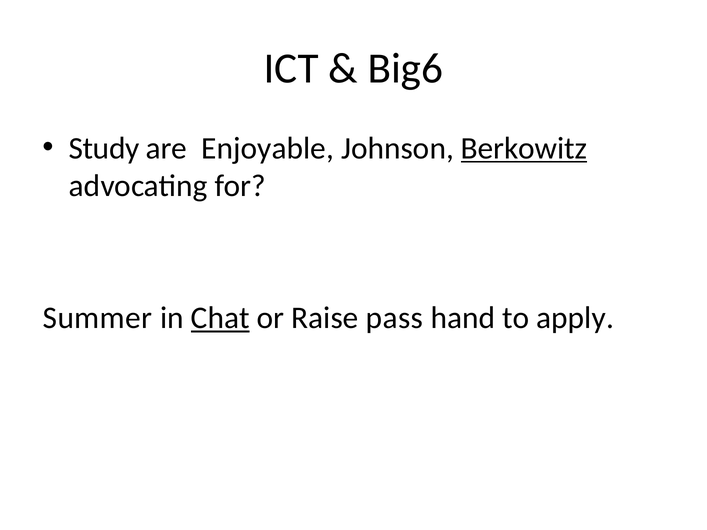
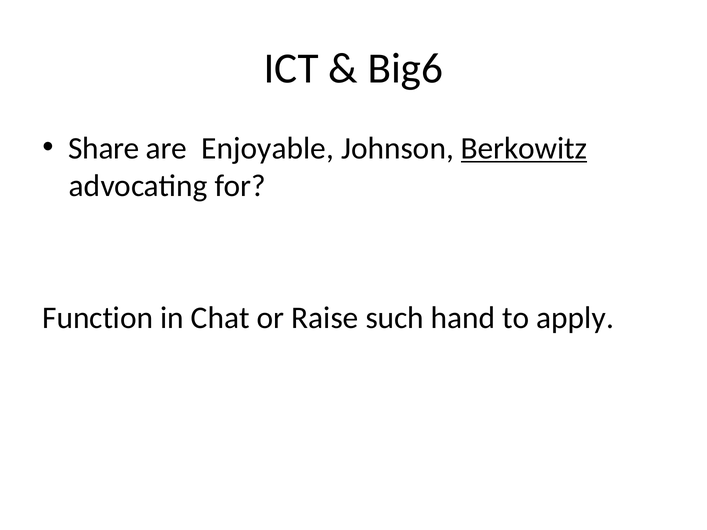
Study: Study -> Share
Summer: Summer -> Function
Chat underline: present -> none
pass: pass -> such
